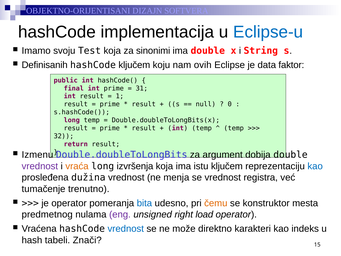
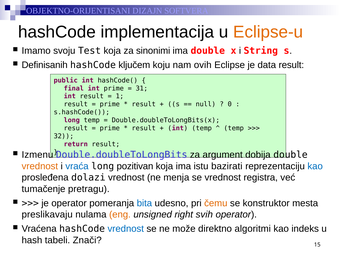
Eclipse-u colour: blue -> orange
data faktor: faktor -> result
vrednost at (40, 166) colour: purple -> orange
vraća colour: orange -> blue
izvršenja: izvršenja -> pozitivan
istu ključem: ključem -> bazirati
dužina: dužina -> dolazi
trenutno: trenutno -> pretragu
predmetnog: predmetnog -> preslikavaju
eng colour: purple -> orange
load: load -> svih
karakteri: karakteri -> algoritmi
